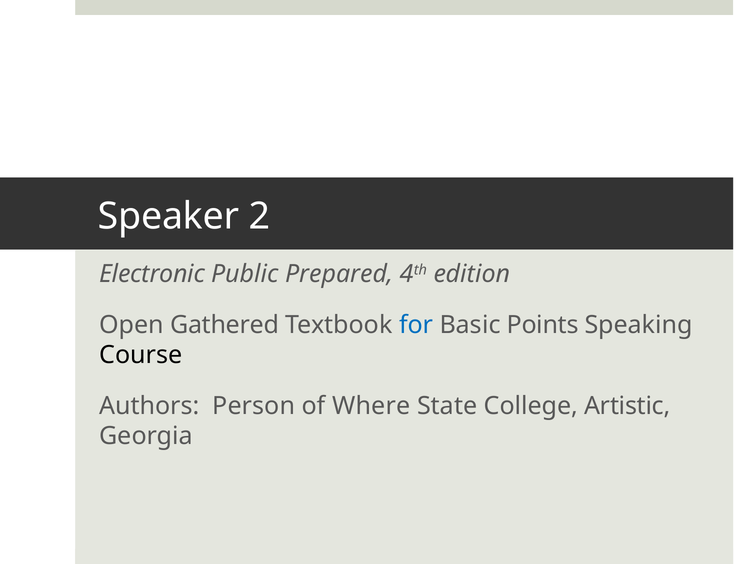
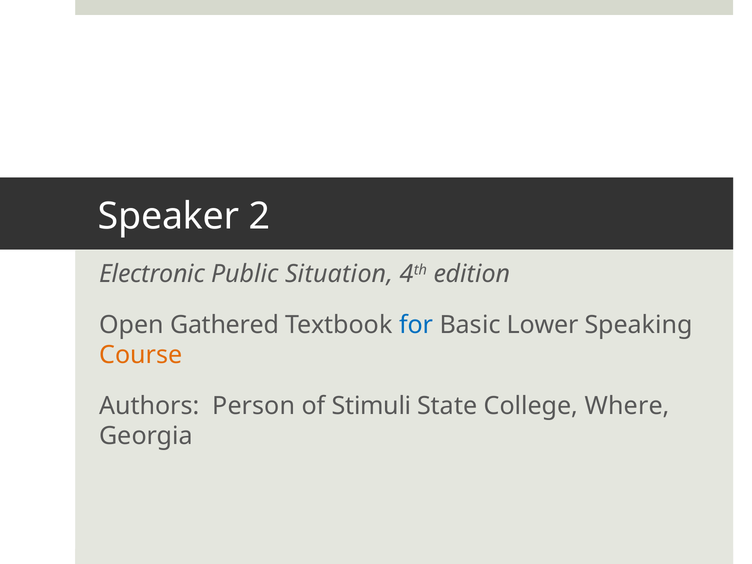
Prepared: Prepared -> Situation
Points: Points -> Lower
Course colour: black -> orange
Where: Where -> Stimuli
Artistic: Artistic -> Where
